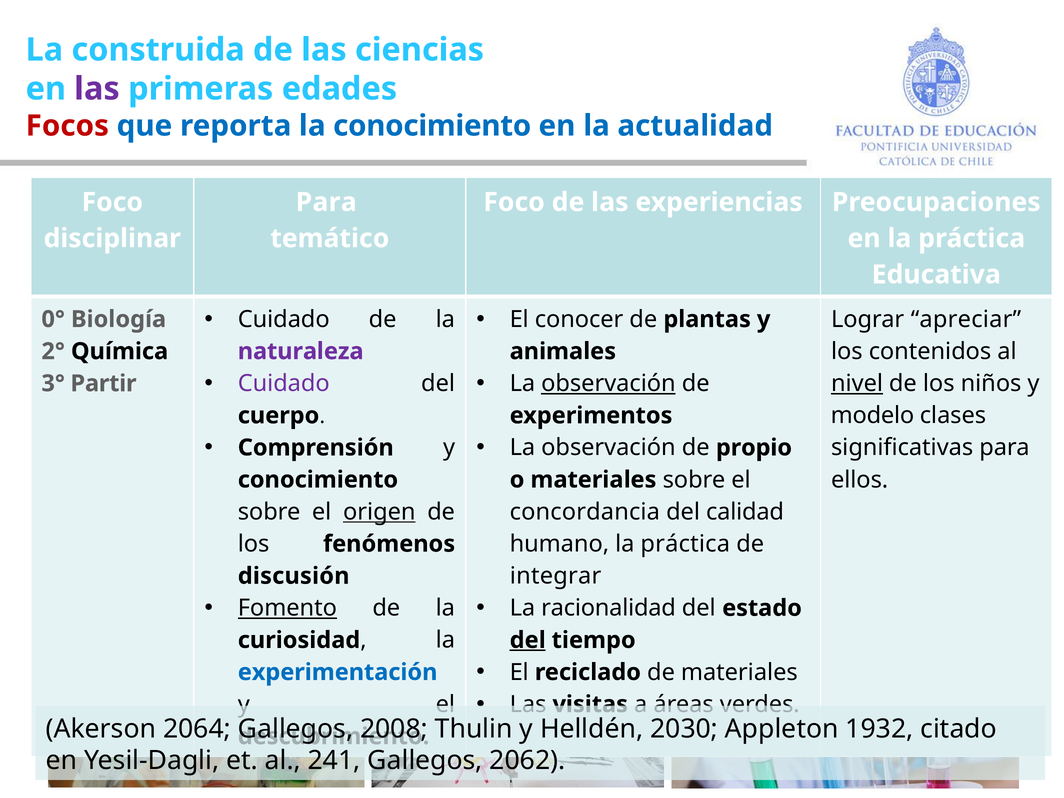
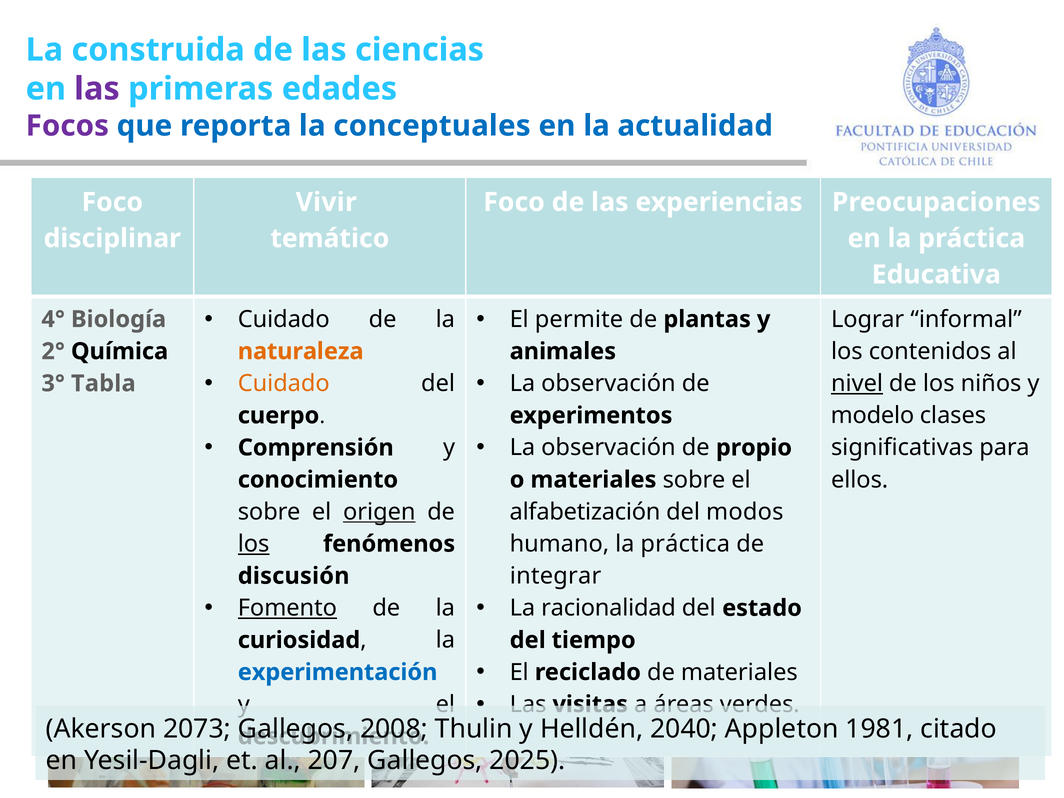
Focos colour: red -> purple
la conocimiento: conocimiento -> conceptuales
Para at (326, 202): Para -> Vivir
conocer: conocer -> permite
apreciar: apreciar -> informal
0°: 0° -> 4°
naturaleza colour: purple -> orange
Cuidado at (284, 383) colour: purple -> orange
observación at (608, 383) underline: present -> none
Partir: Partir -> Tabla
concordancia: concordancia -> alfabetización
calidad: calidad -> modos
los at (254, 544) underline: none -> present
del at (528, 640) underline: present -> none
2064: 2064 -> 2073
2030: 2030 -> 2040
1932: 1932 -> 1981
241: 241 -> 207
2062: 2062 -> 2025
